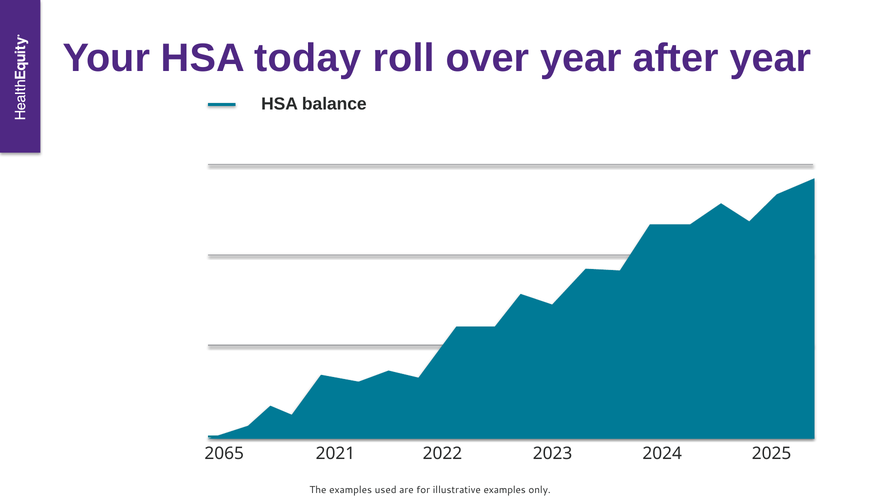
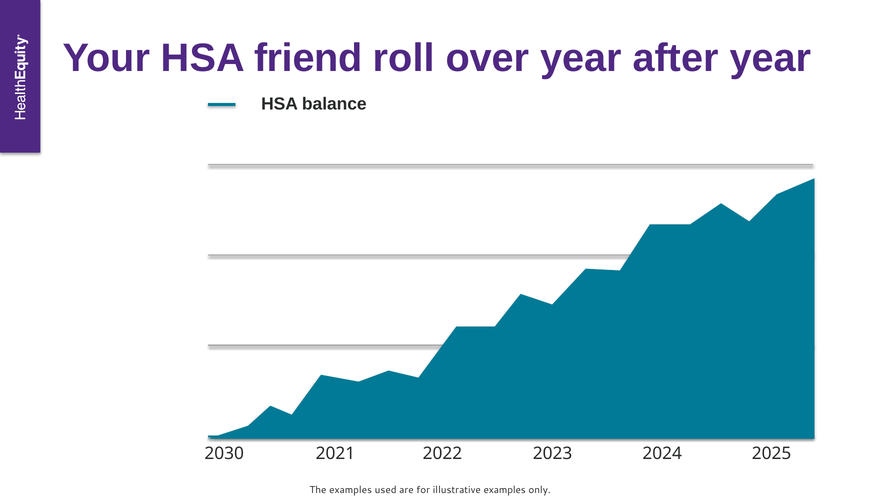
today: today -> friend
2065: 2065 -> 2030
